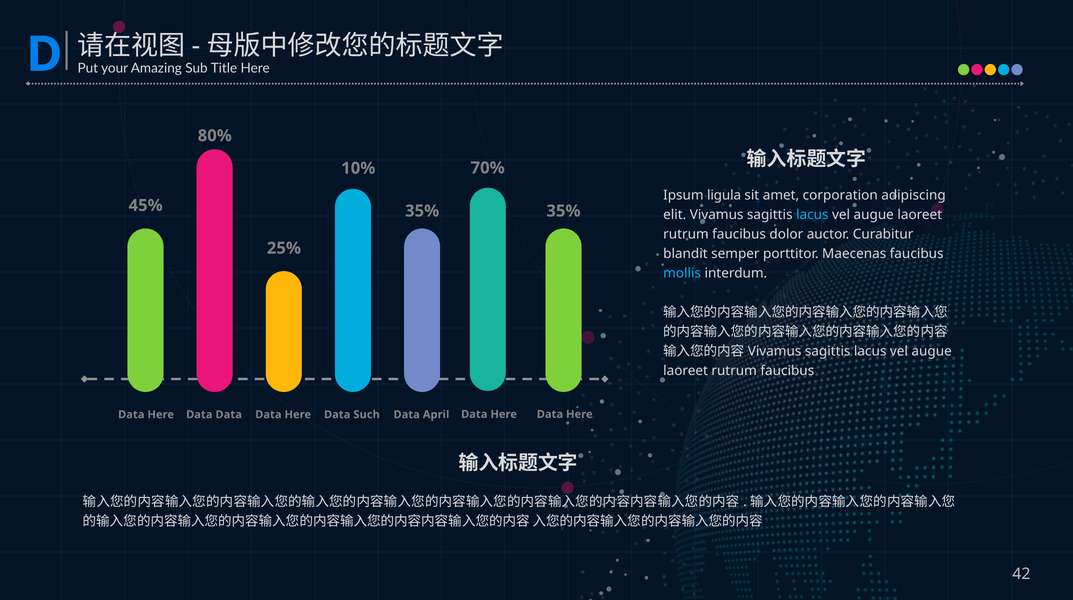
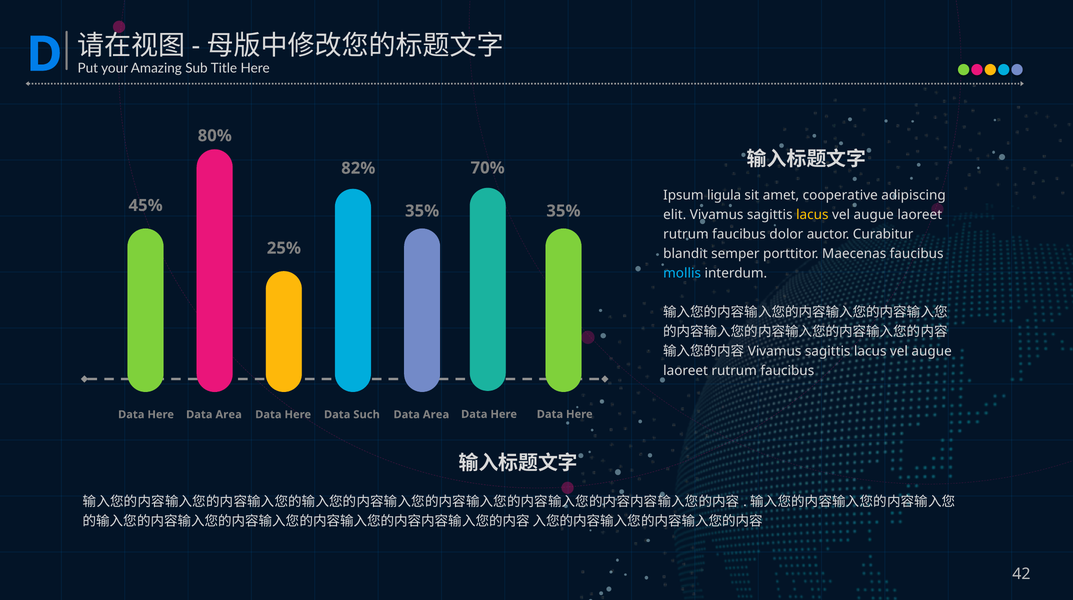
10%: 10% -> 82%
corporation: corporation -> cooperative
lacus at (812, 214) colour: light blue -> yellow
Data at (229, 414): Data -> Area
April at (436, 414): April -> Area
